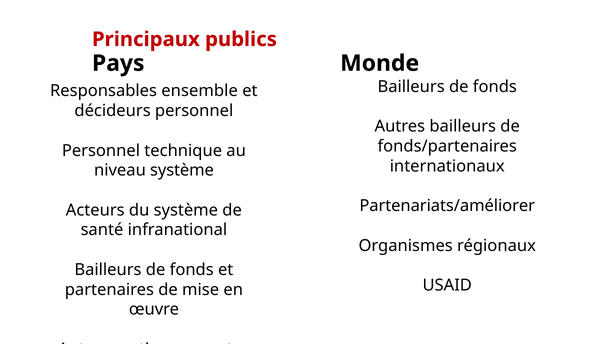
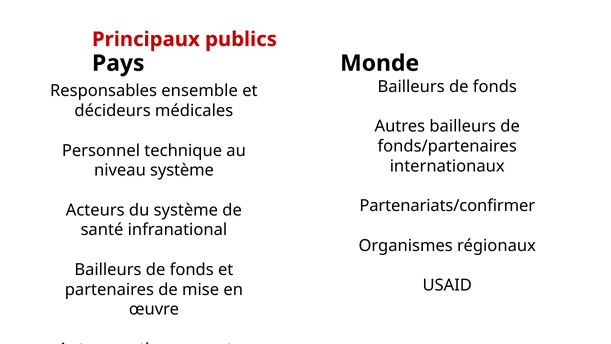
décideurs personnel: personnel -> médicales
Partenariats/améliorer: Partenariats/améliorer -> Partenariats/confirmer
